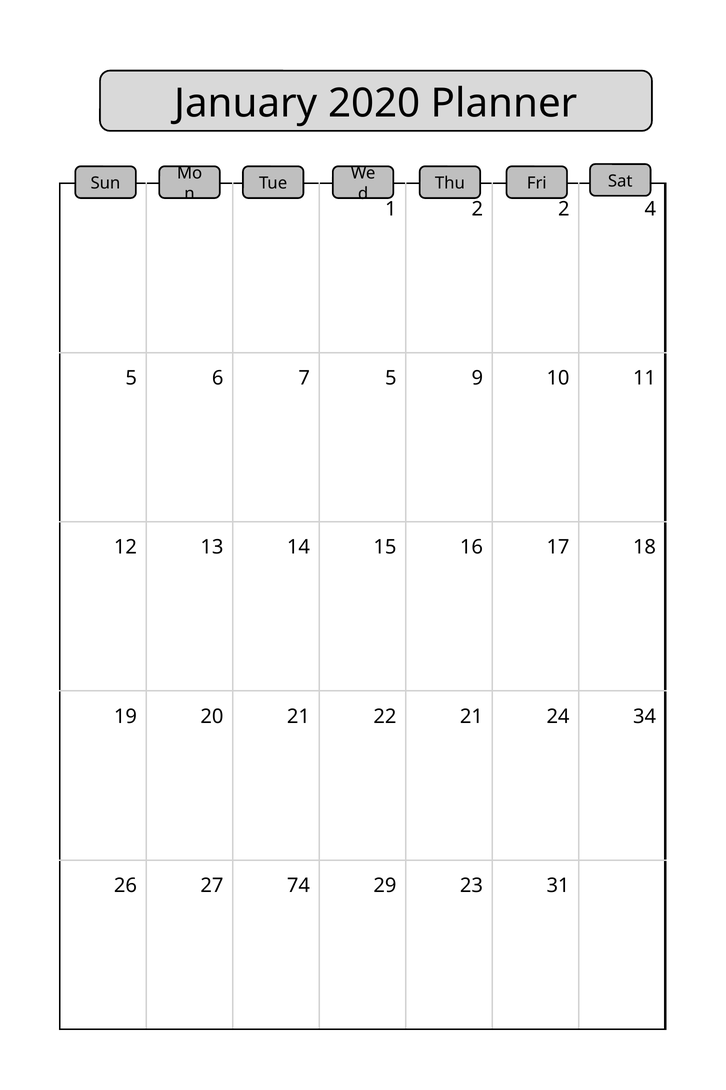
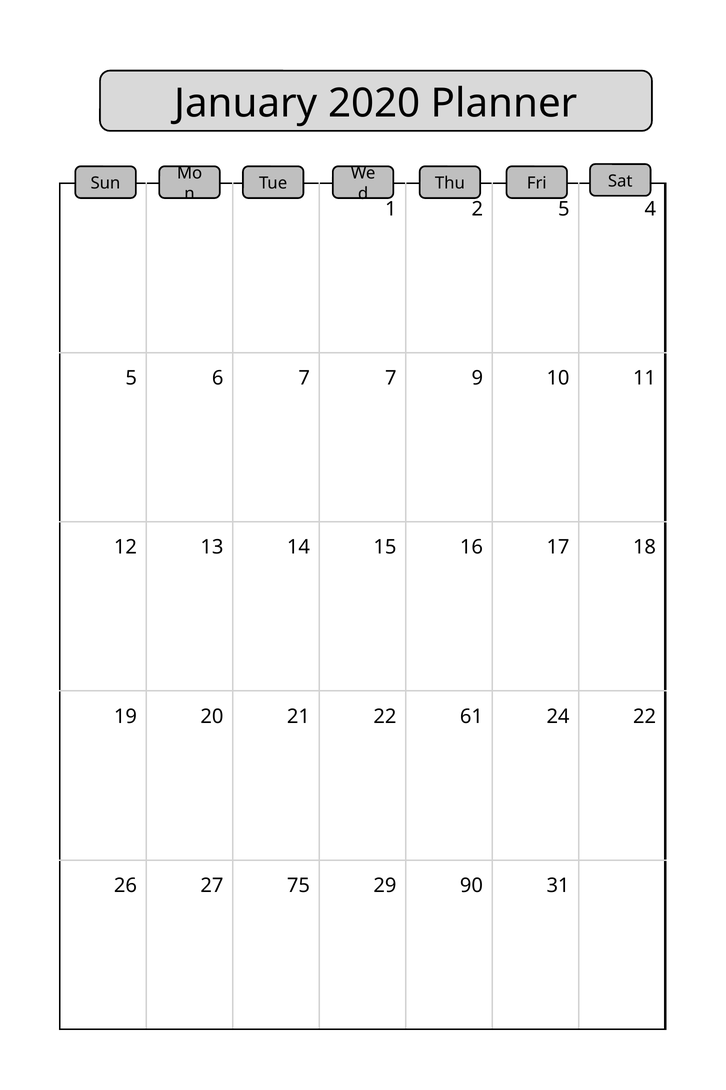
2 2: 2 -> 5
7 5: 5 -> 7
22 21: 21 -> 61
24 34: 34 -> 22
74: 74 -> 75
23: 23 -> 90
